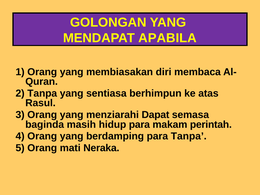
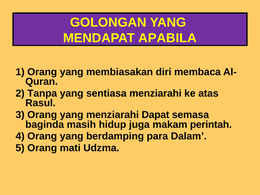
sentiasa berhimpun: berhimpun -> menziarahi
hidup para: para -> juga
para Tanpa: Tanpa -> Dalam
Neraka: Neraka -> Udzma
